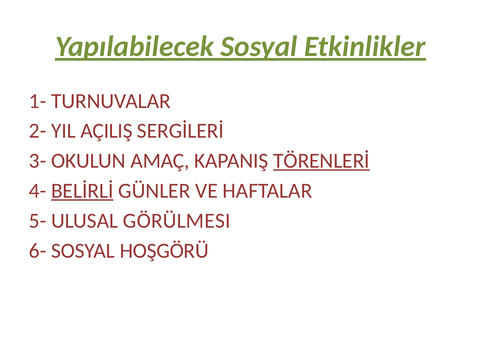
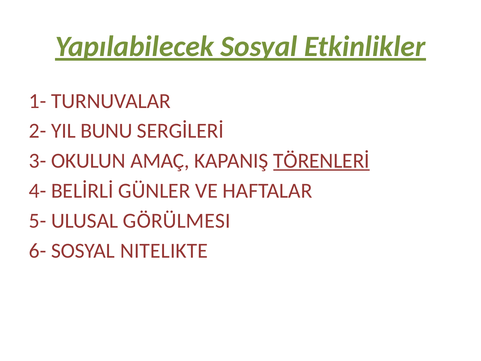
AÇILIŞ: AÇILIŞ -> BUNU
BELİRLİ underline: present -> none
HOŞGÖRÜ: HOŞGÖRÜ -> NITELIKTE
